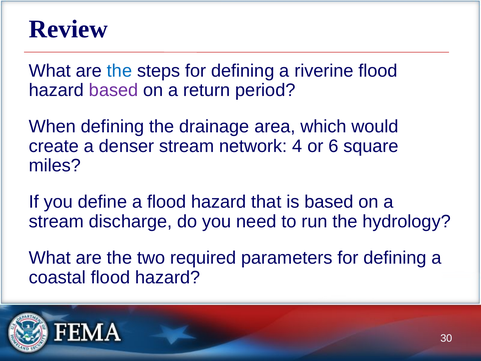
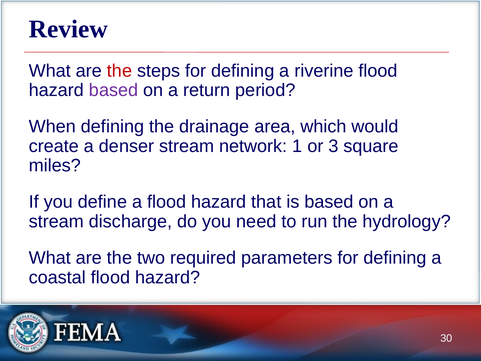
the at (120, 71) colour: blue -> red
4: 4 -> 1
6: 6 -> 3
